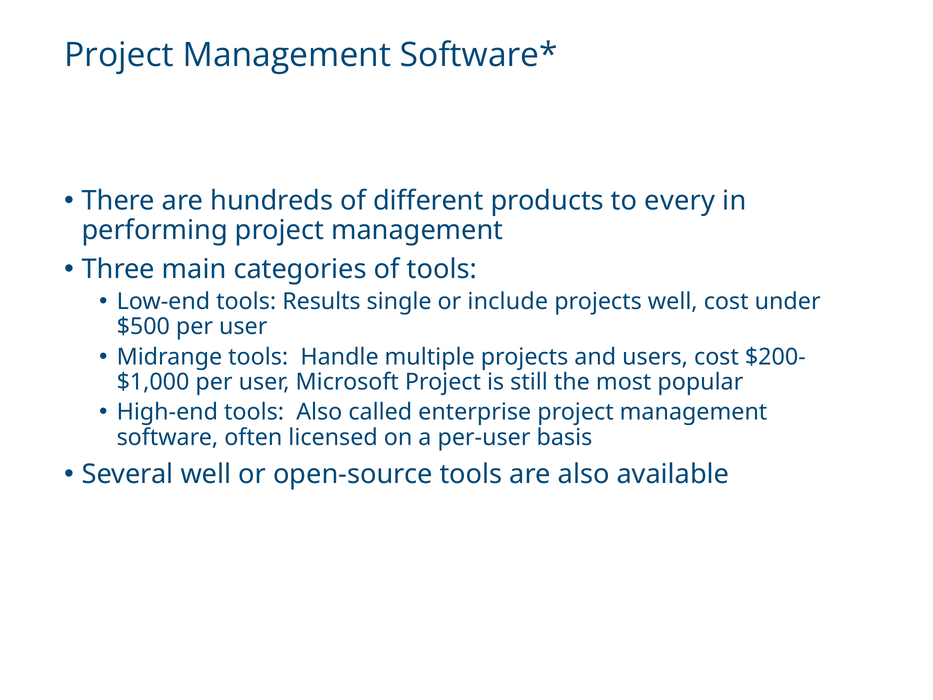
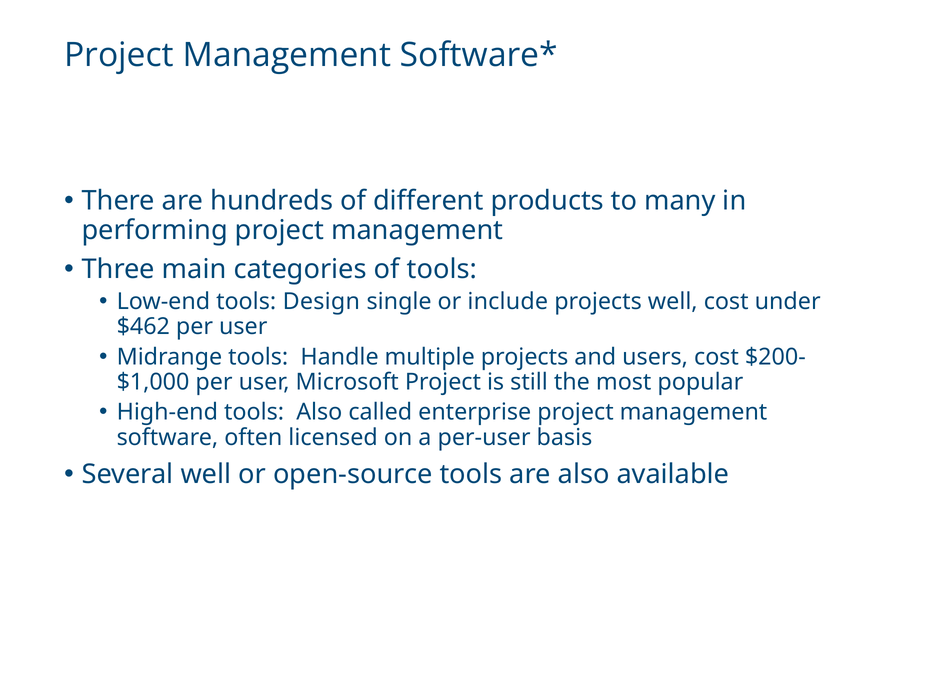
every: every -> many
Results: Results -> Design
$500: $500 -> $462
